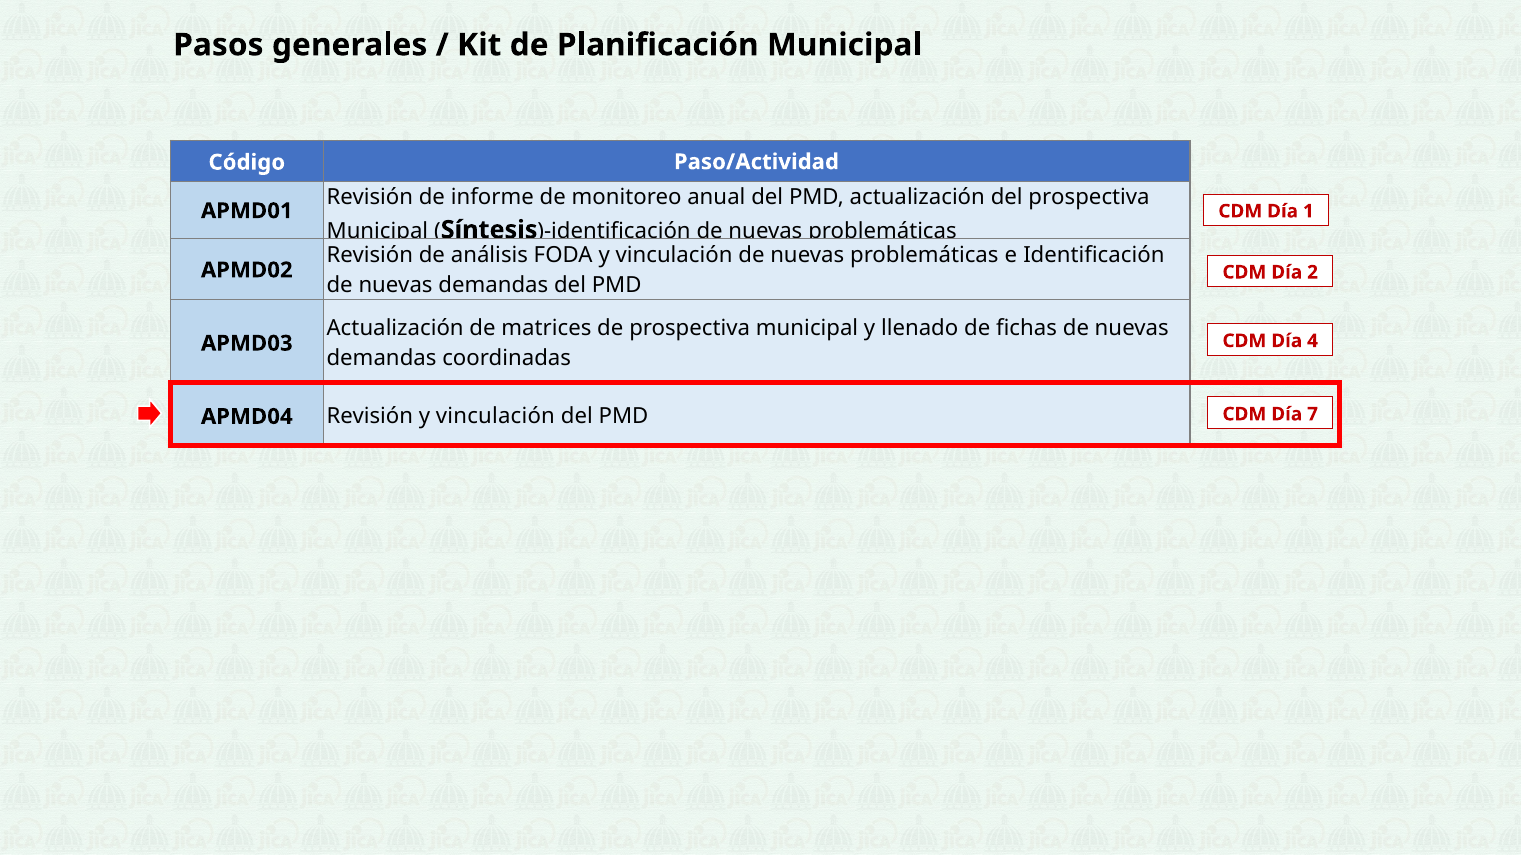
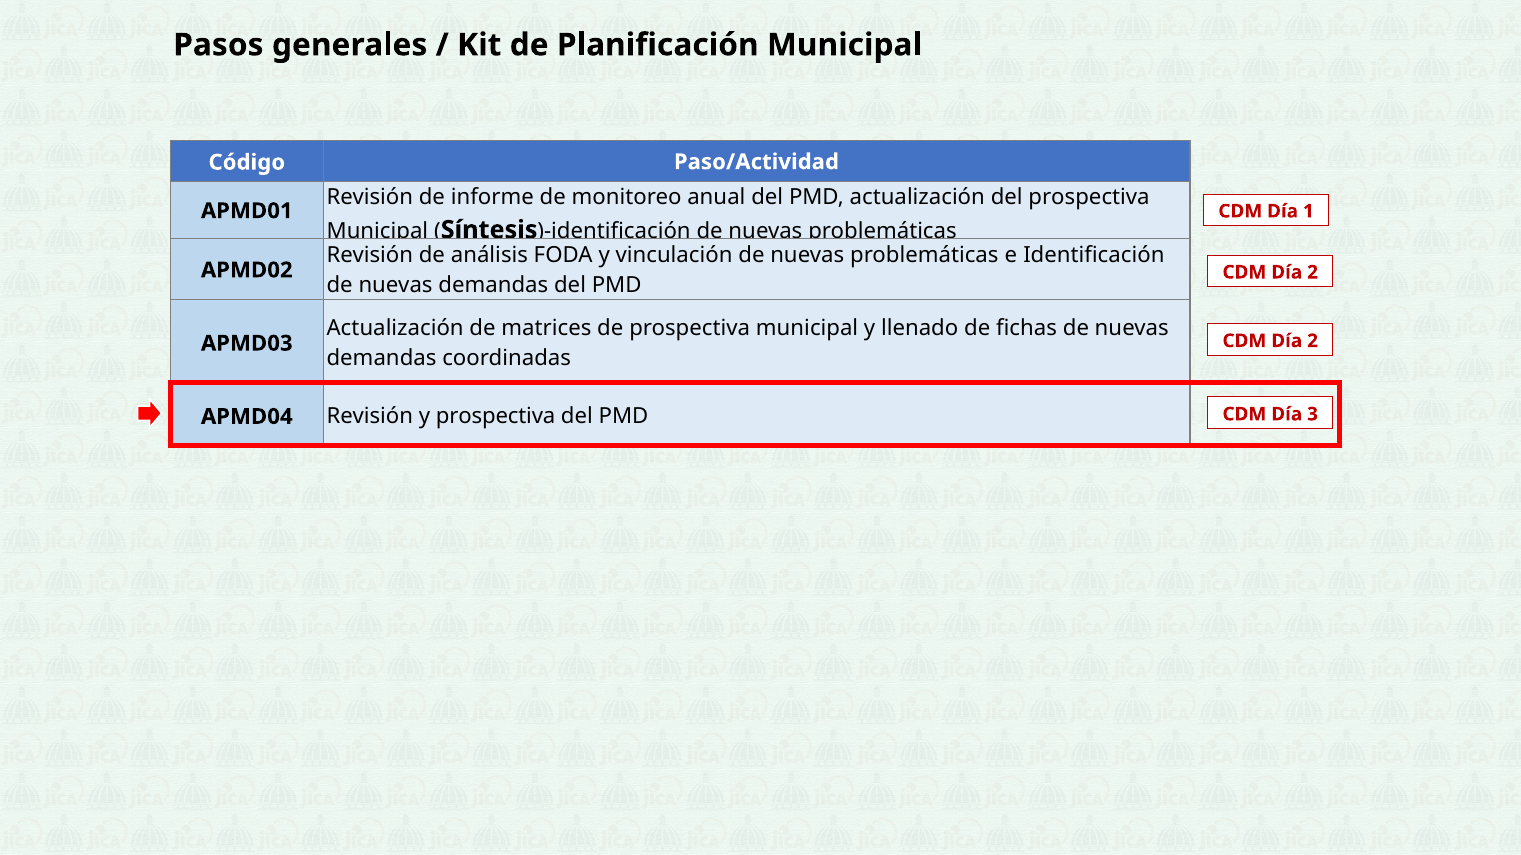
4 at (1313, 341): 4 -> 2
7: 7 -> 3
Revisión y vinculación: vinculación -> prospectiva
